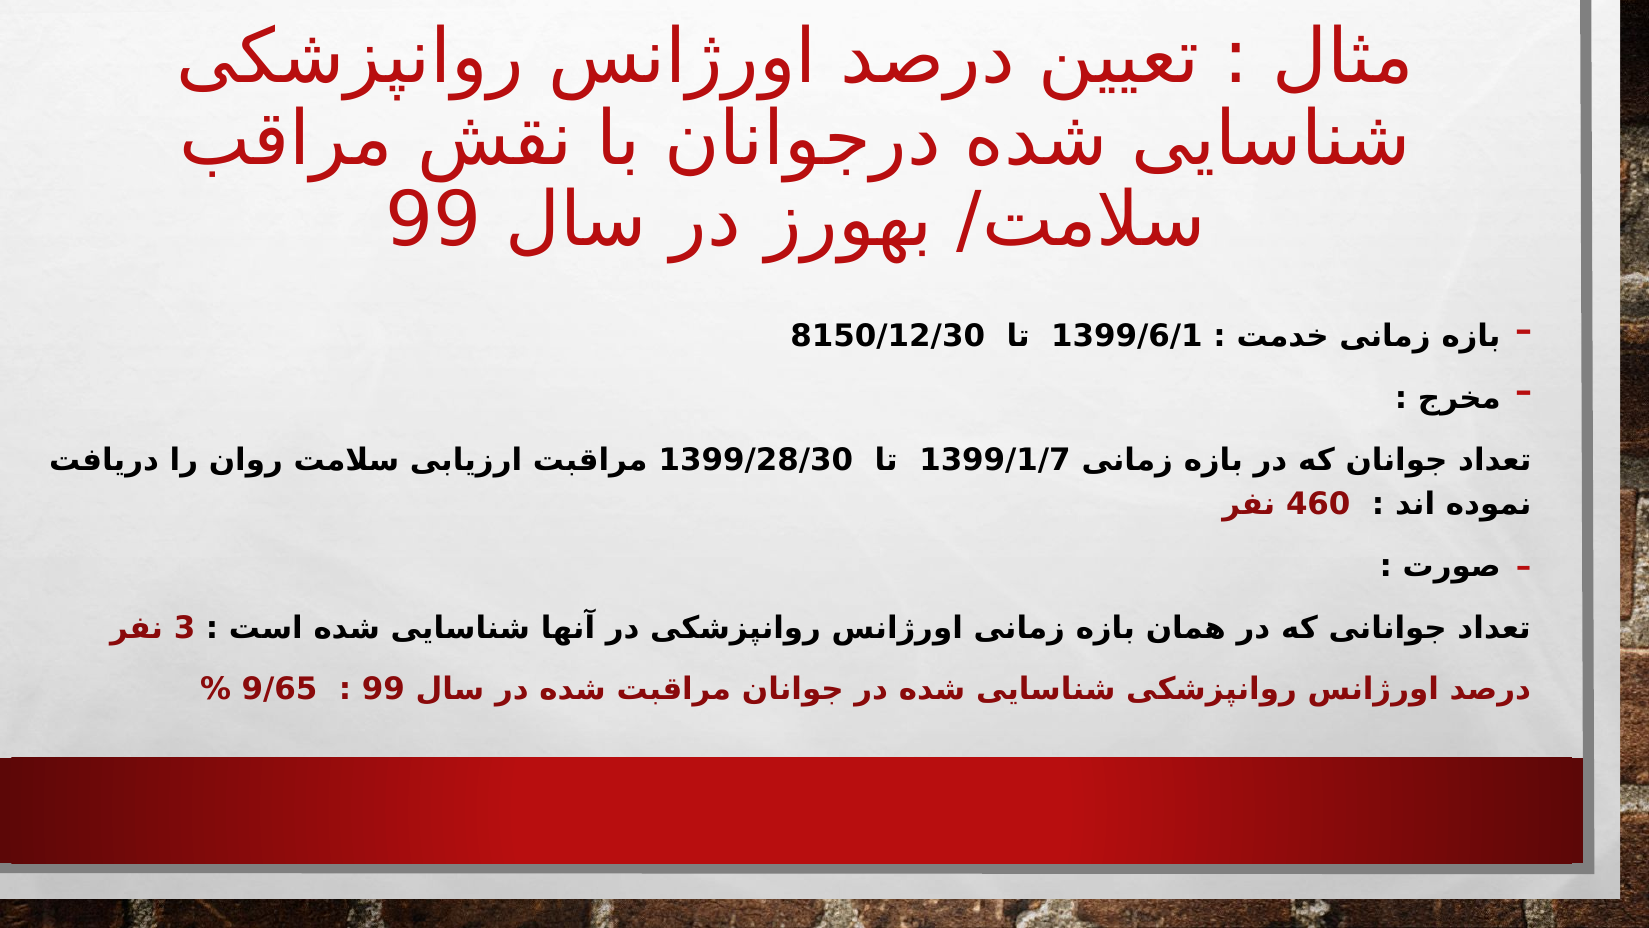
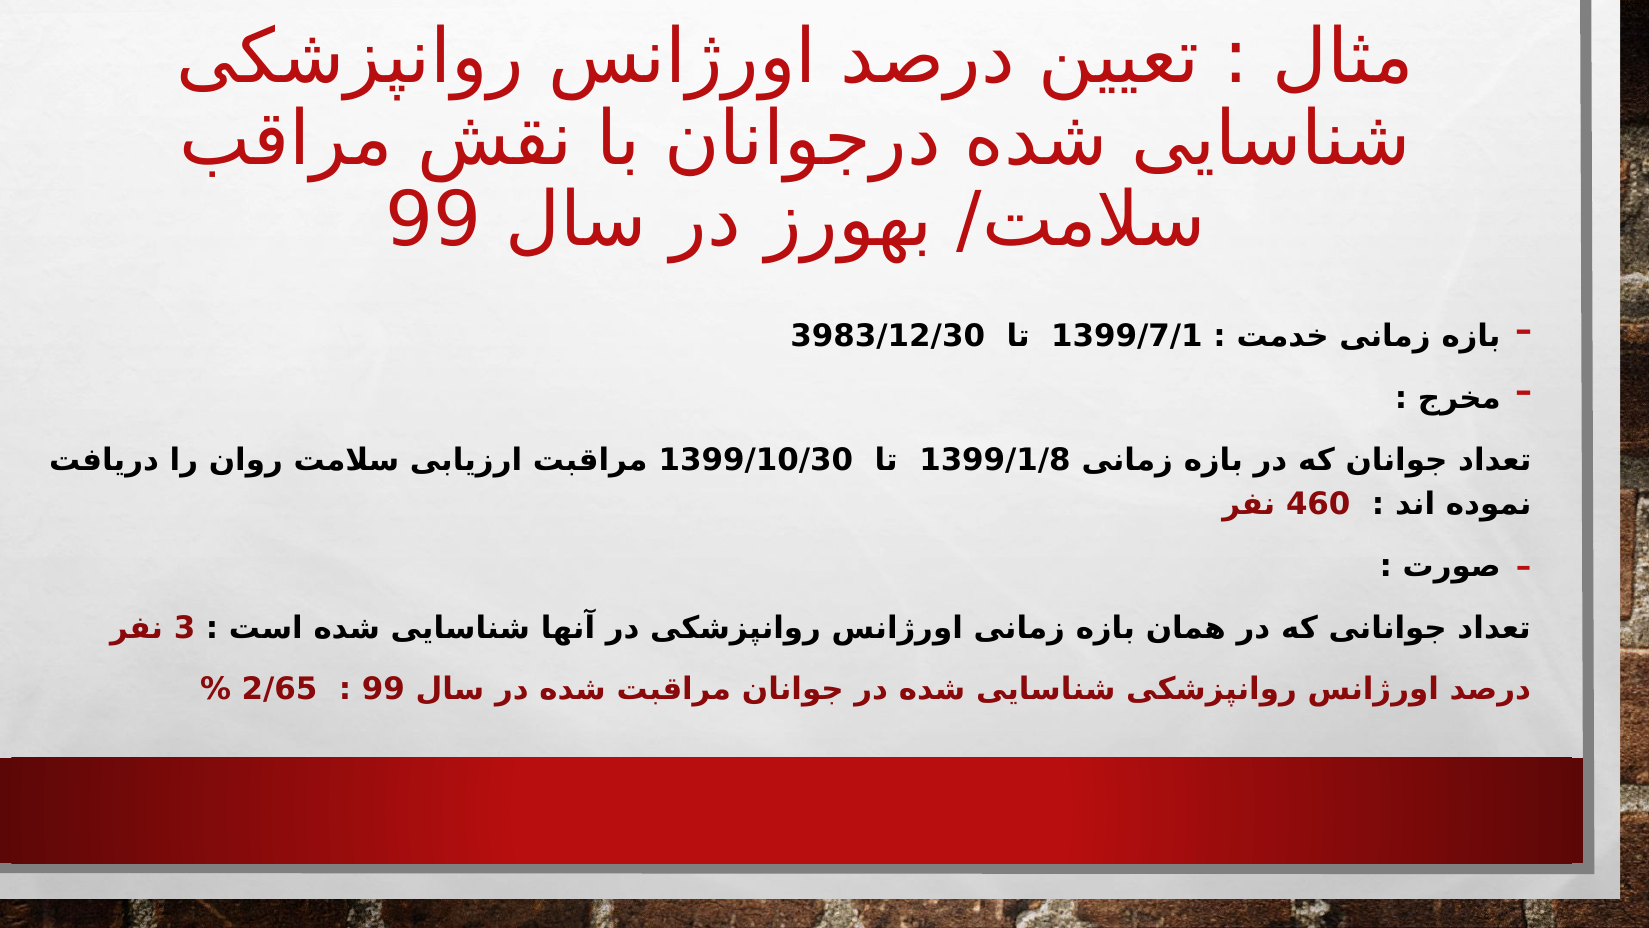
8150/12/30: 8150/12/30 -> 3983/12/30
1399/6/1: 1399/6/1 -> 1399/7/1
1399/28/30: 1399/28/30 -> 1399/10/30
1399/1/7: 1399/1/7 -> 1399/1/8
9/65: 9/65 -> 2/65
